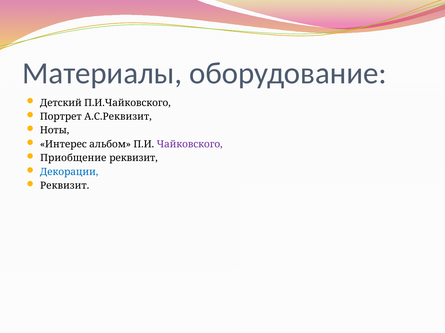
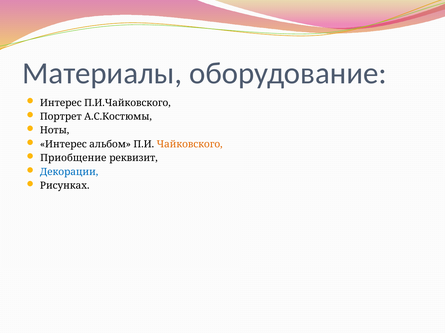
Детский at (61, 103): Детский -> Интерес
А.С.Реквизит: А.С.Реквизит -> А.С.Костюмы
Чайковского colour: purple -> orange
Реквизит at (65, 186): Реквизит -> Рисунках
